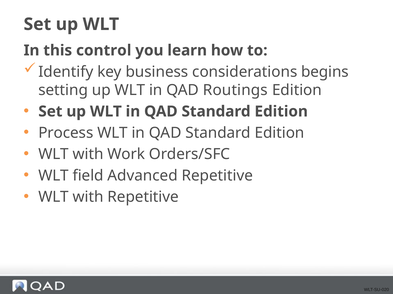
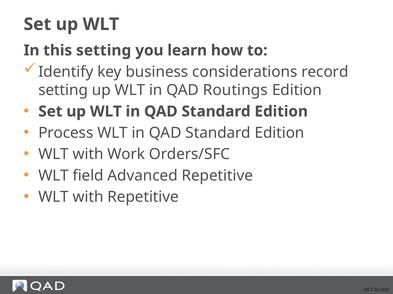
this control: control -> setting
begins: begins -> record
